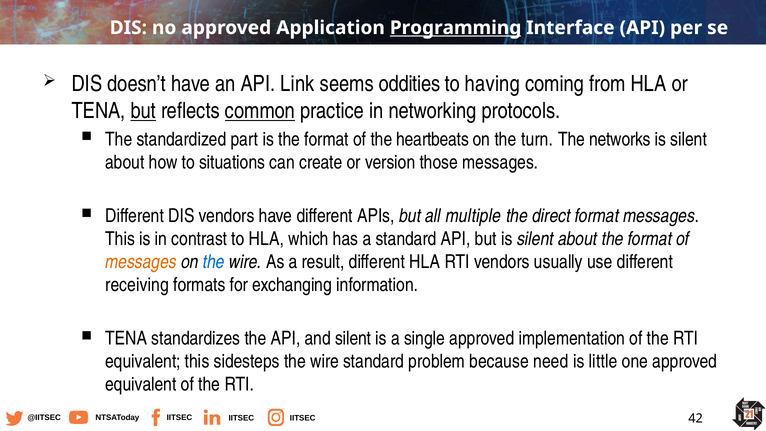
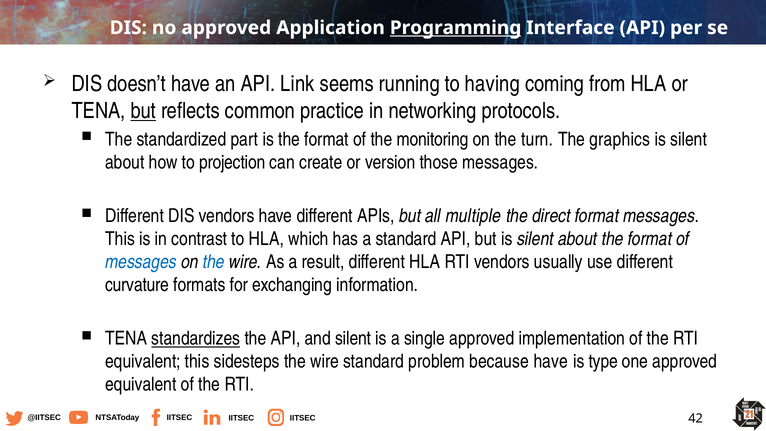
oddities: oddities -> running
common underline: present -> none
heartbeats: heartbeats -> monitoring
networks: networks -> graphics
situations: situations -> projection
messages at (141, 262) colour: orange -> blue
receiving: receiving -> curvature
standardizes underline: none -> present
because need: need -> have
little: little -> type
